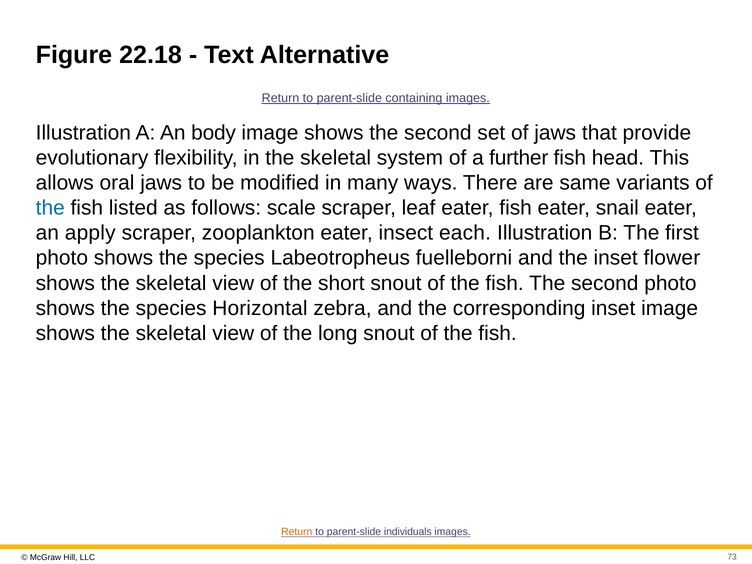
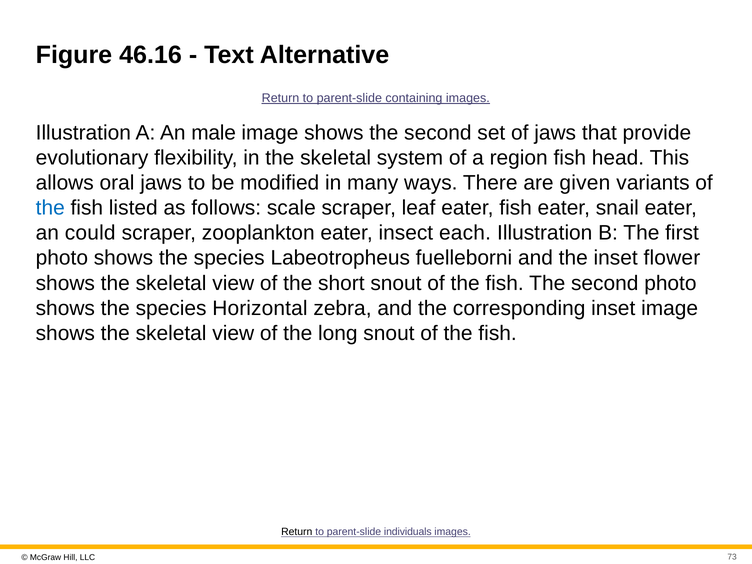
22.18: 22.18 -> 46.16
body: body -> male
further: further -> region
same: same -> given
apply: apply -> could
Return at (297, 532) colour: orange -> black
